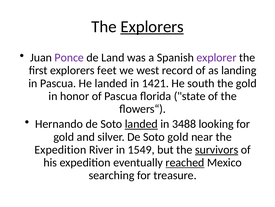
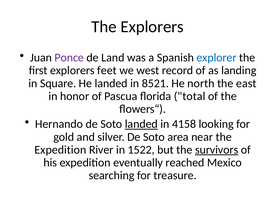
Explorers at (152, 27) underline: present -> none
explorer colour: purple -> blue
in Pascua: Pascua -> Square
1421: 1421 -> 8521
south: south -> north
the gold: gold -> east
state: state -> total
3488: 3488 -> 4158
Soto gold: gold -> area
1549: 1549 -> 1522
reached underline: present -> none
